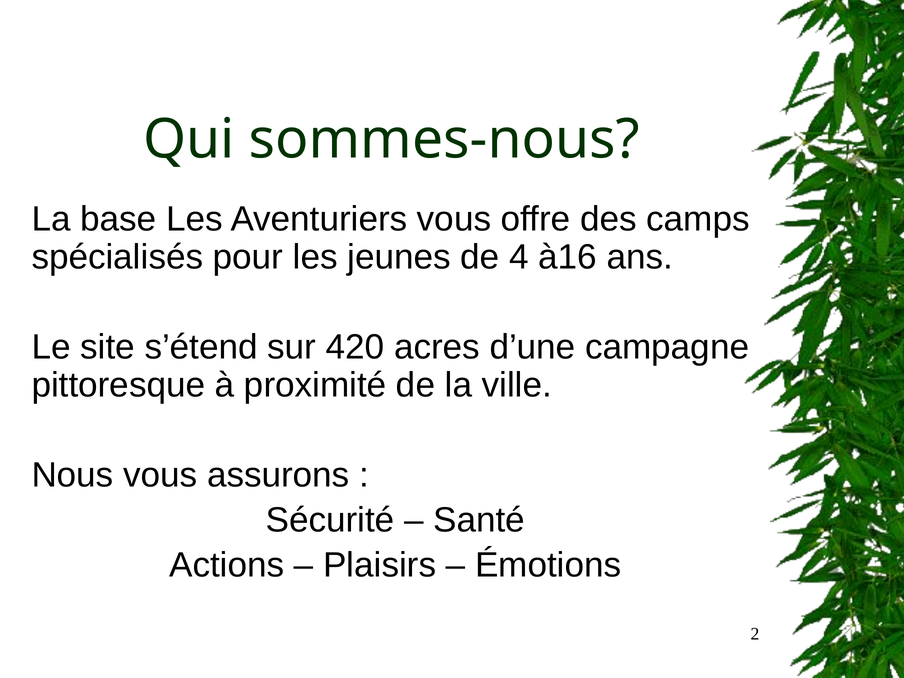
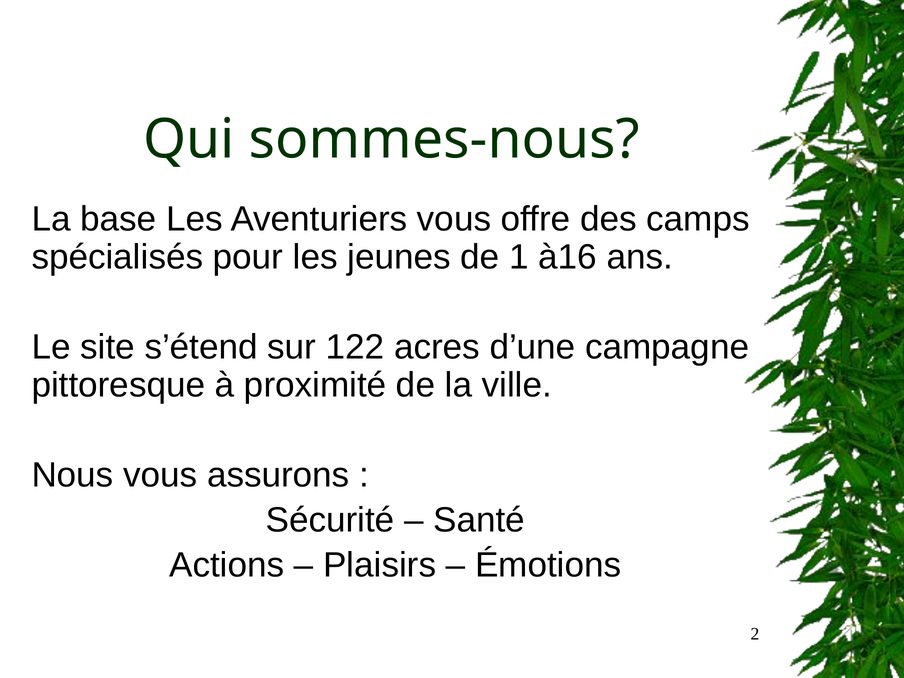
4: 4 -> 1
420: 420 -> 122
